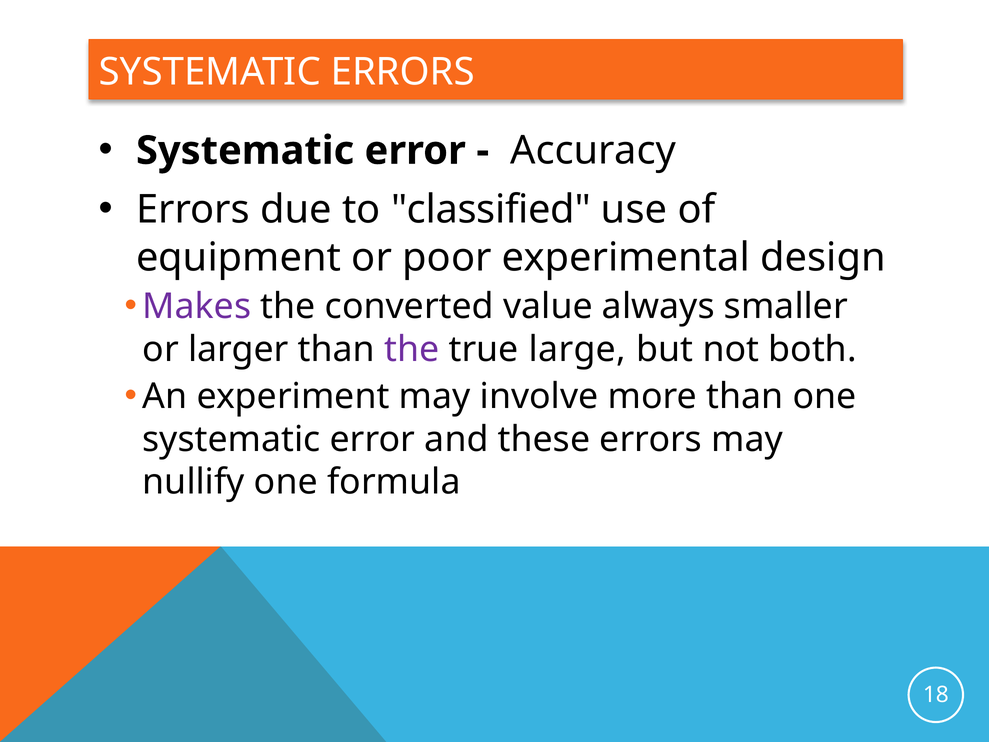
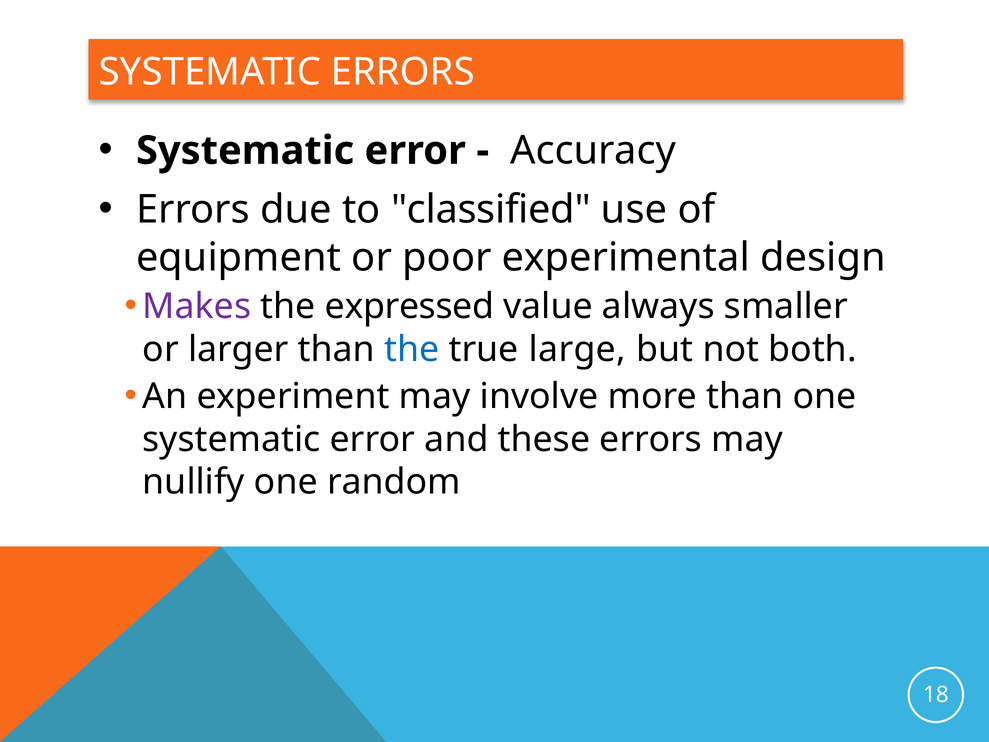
converted: converted -> expressed
the at (412, 349) colour: purple -> blue
formula: formula -> random
